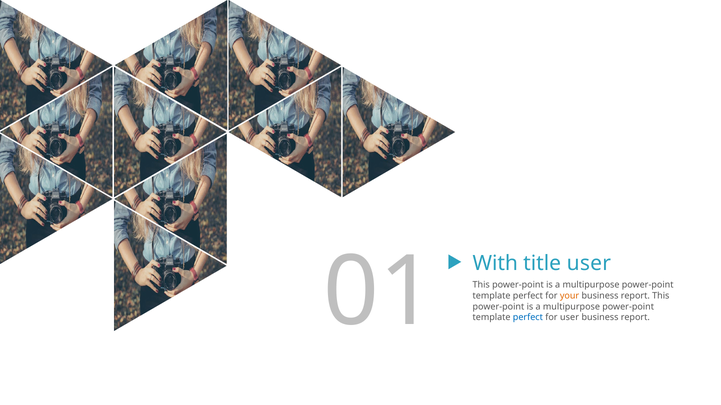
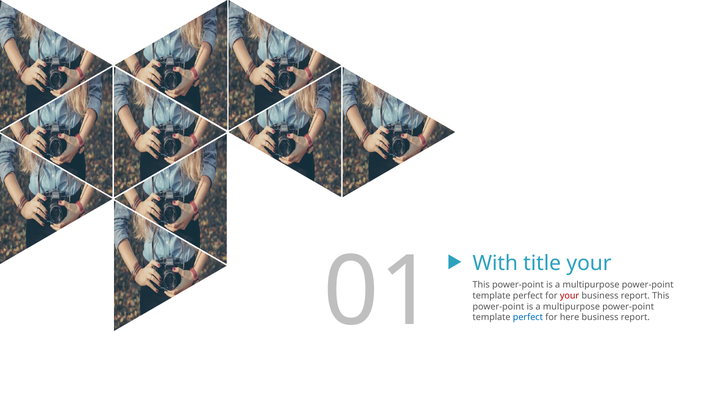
title user: user -> your
your at (570, 296) colour: orange -> red
for user: user -> here
